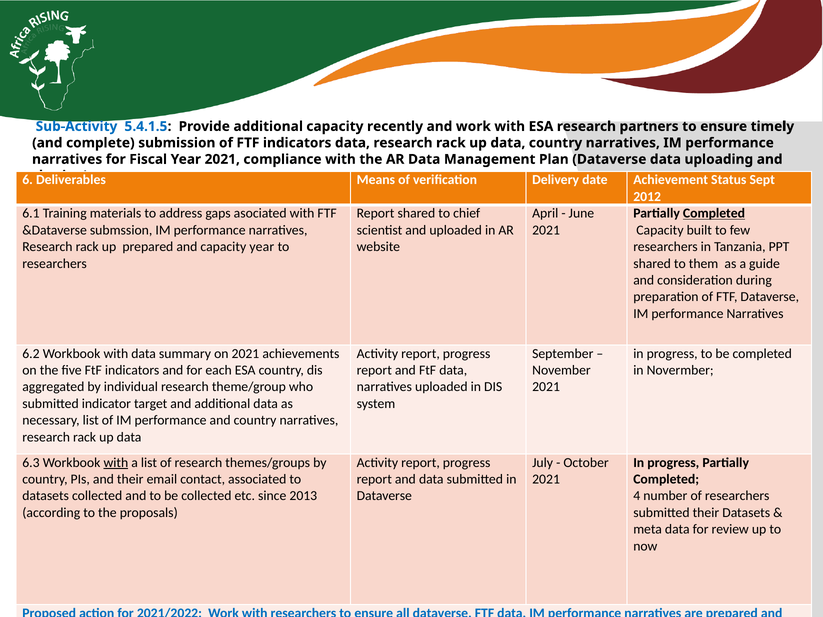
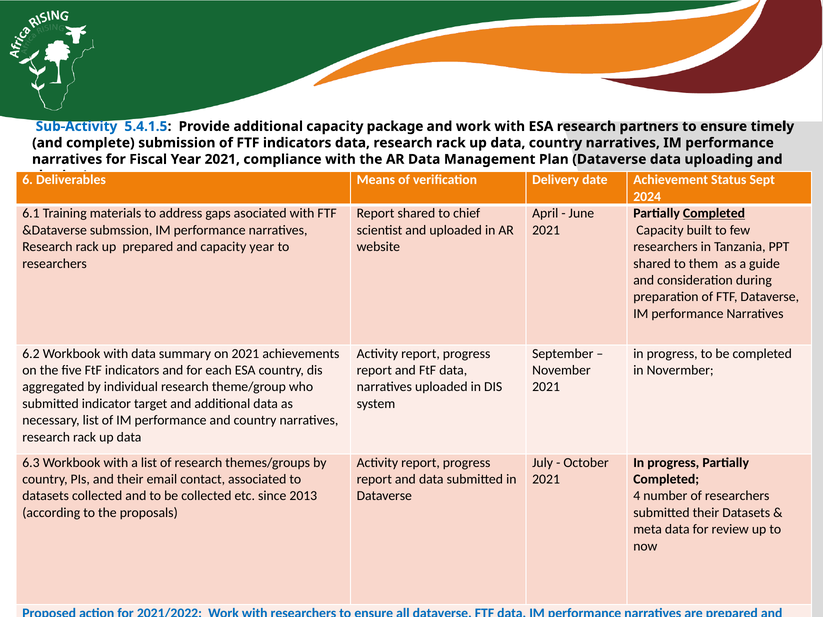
recently: recently -> package
2012: 2012 -> 2024
with at (116, 463) underline: present -> none
